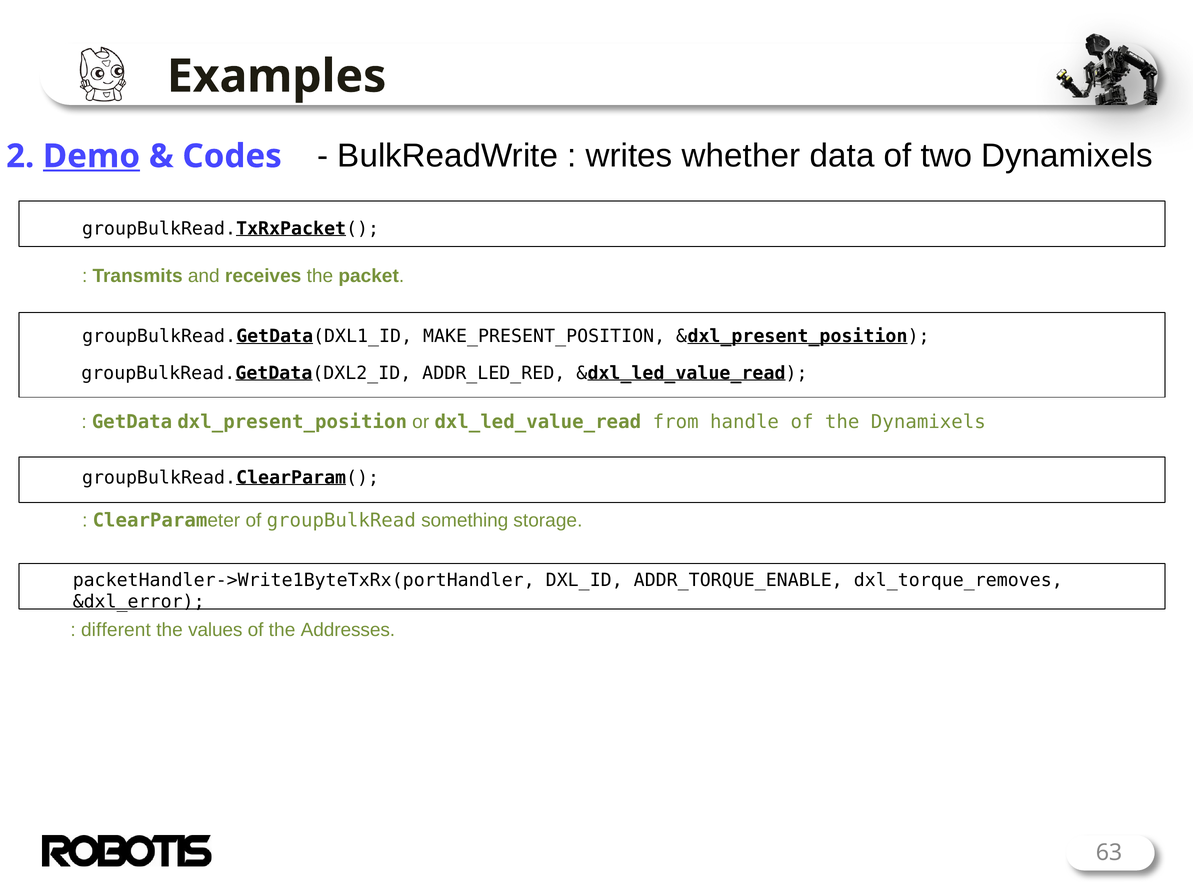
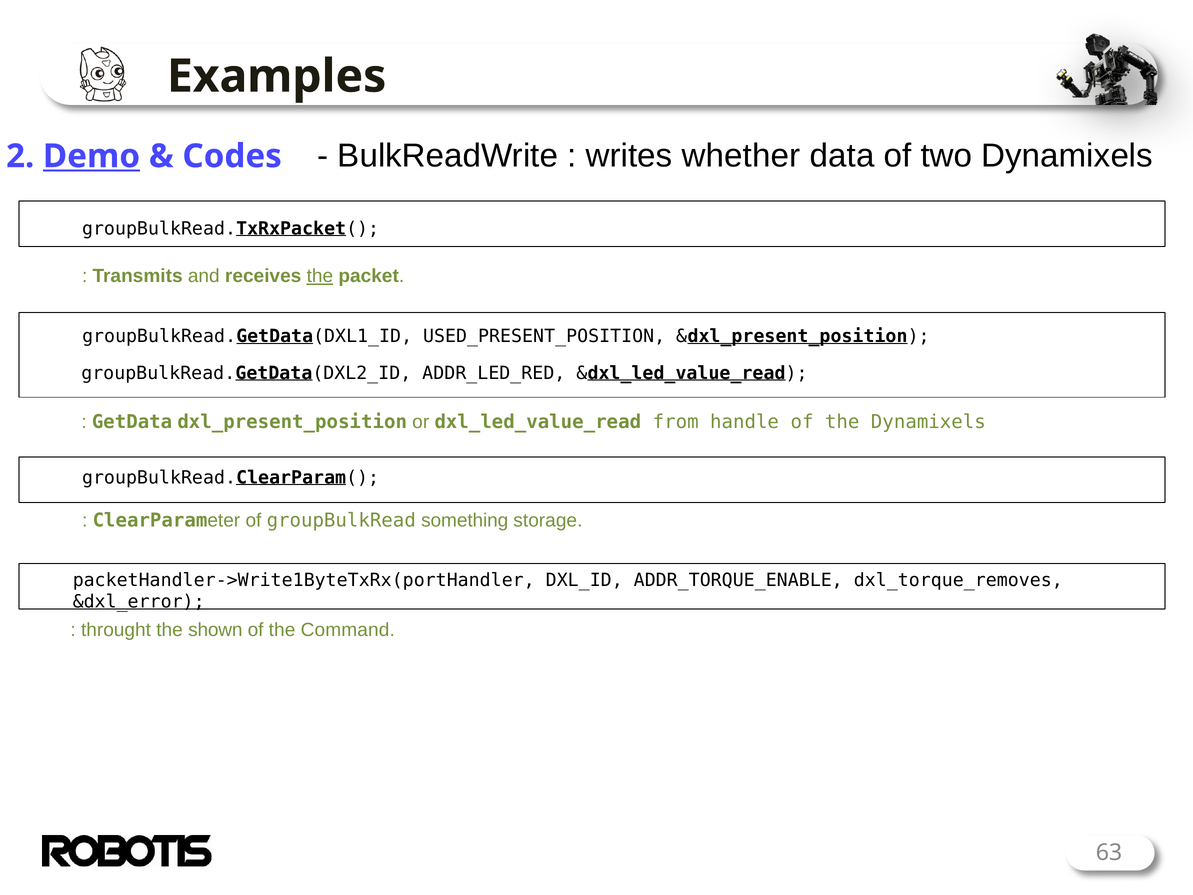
the at (320, 276) underline: none -> present
MAKE_PRESENT_POSITION: MAKE_PRESENT_POSITION -> USED_PRESENT_POSITION
different: different -> throught
values: values -> shown
Addresses: Addresses -> Command
